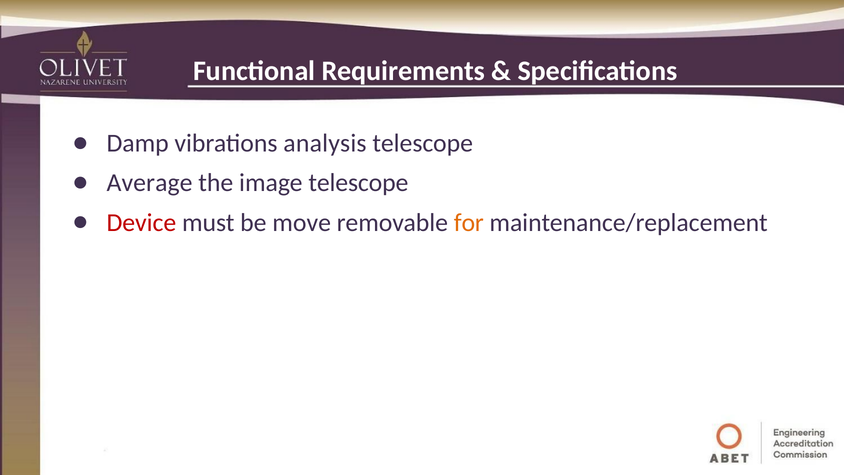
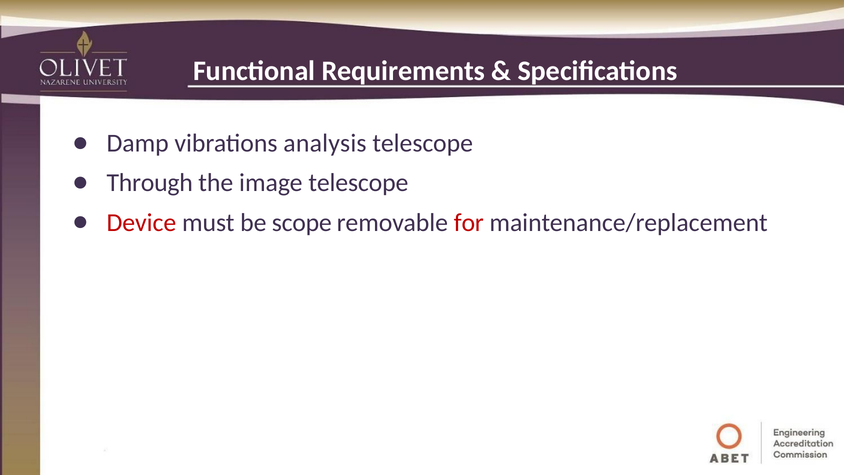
Average: Average -> Through
move: move -> scope
for colour: orange -> red
